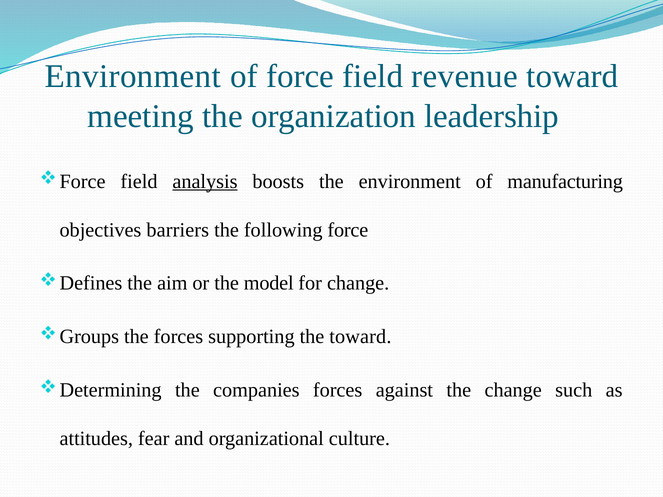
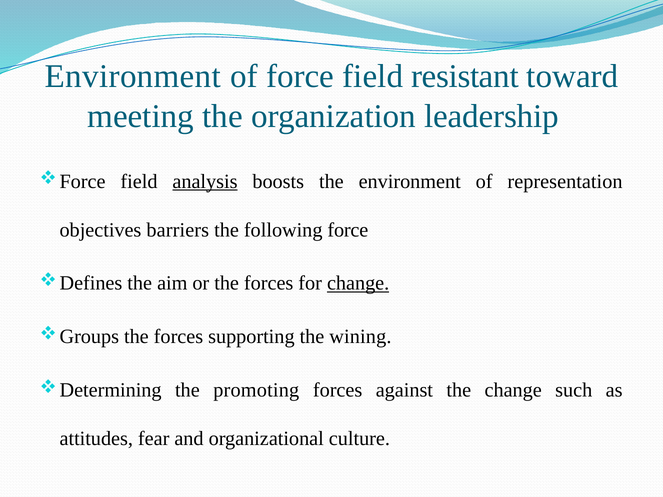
revenue: revenue -> resistant
manufacturing: manufacturing -> representation
or the model: model -> forces
change at (358, 283) underline: none -> present
the toward: toward -> wining
companies: companies -> promoting
